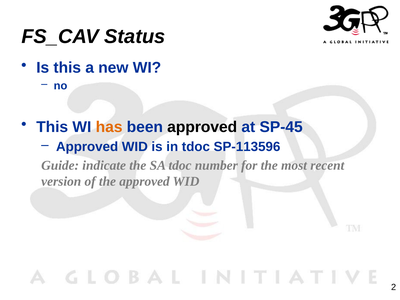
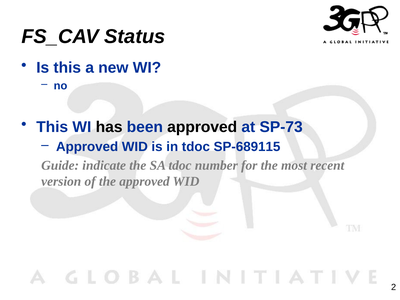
has colour: orange -> black
SP-45: SP-45 -> SP-73
SP-113596: SP-113596 -> SP-689115
